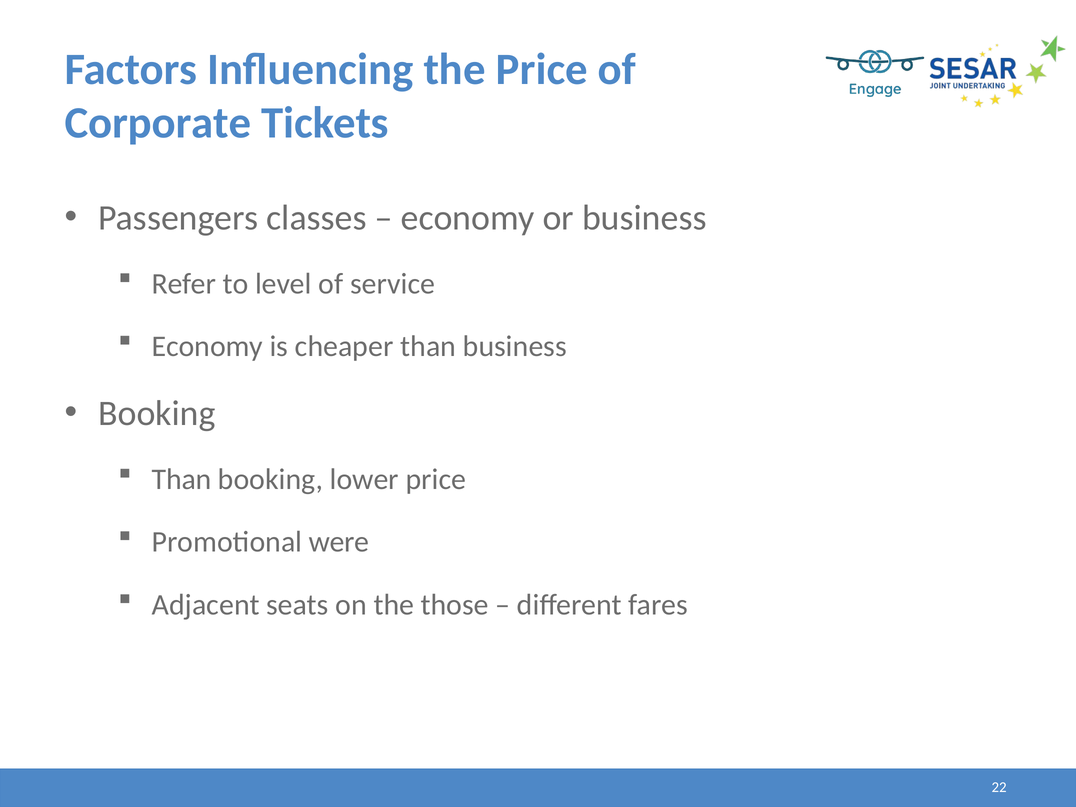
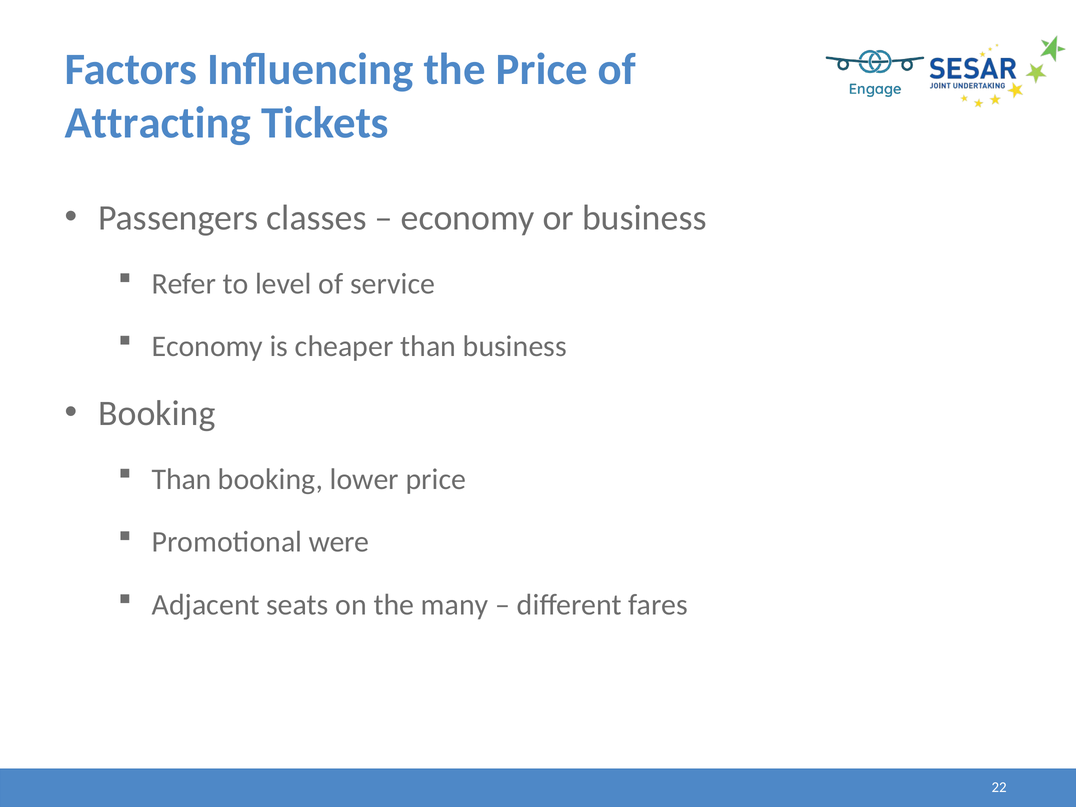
Corporate: Corporate -> Attracting
those: those -> many
